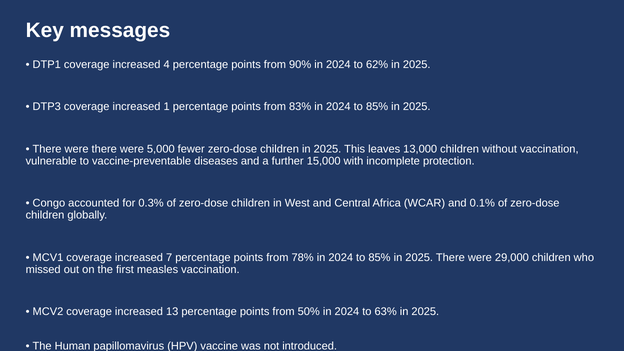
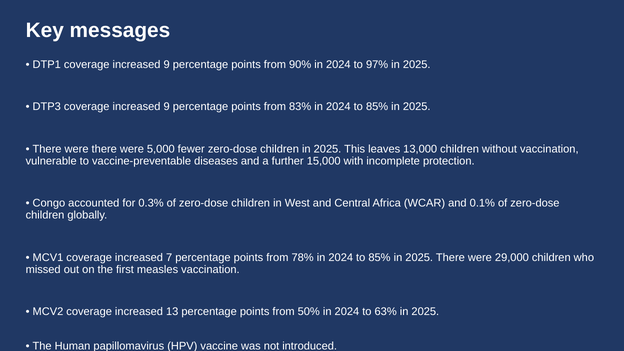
DTP1 coverage increased 4: 4 -> 9
62%: 62% -> 97%
DTP3 coverage increased 1: 1 -> 9
